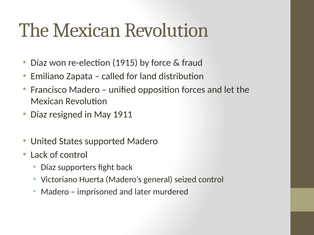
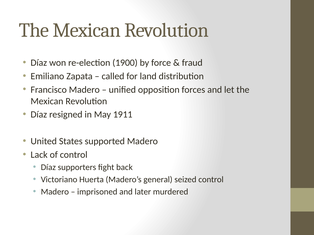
1915: 1915 -> 1900
